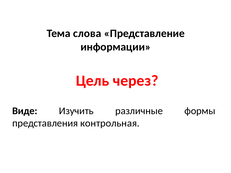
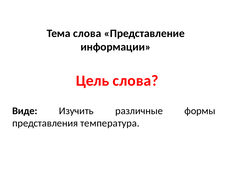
Цель через: через -> слова
контрольная: контрольная -> температура
